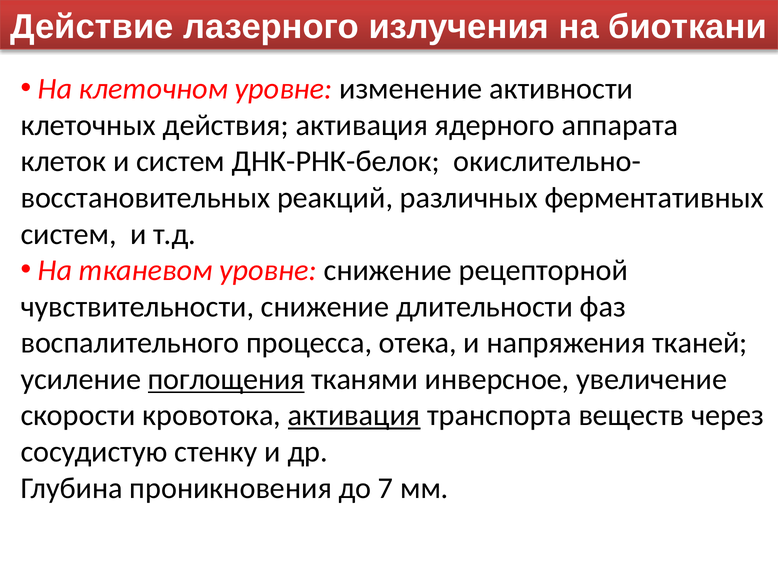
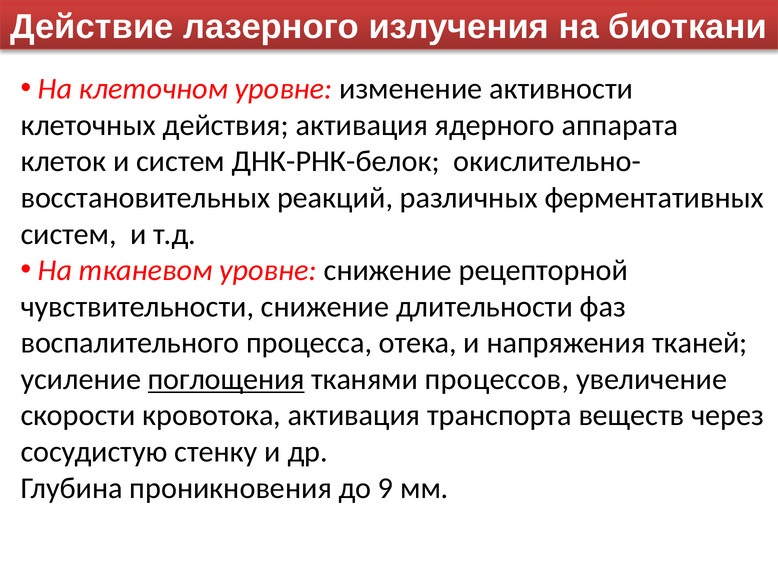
инверсное: инверсное -> процессов
активация at (354, 416) underline: present -> none
7: 7 -> 9
